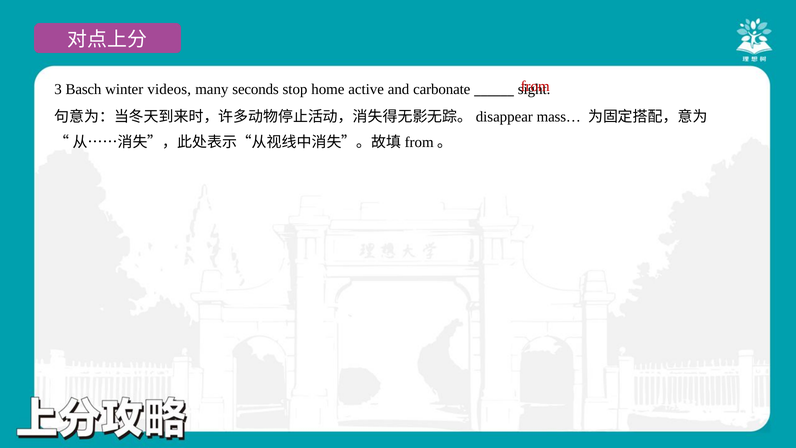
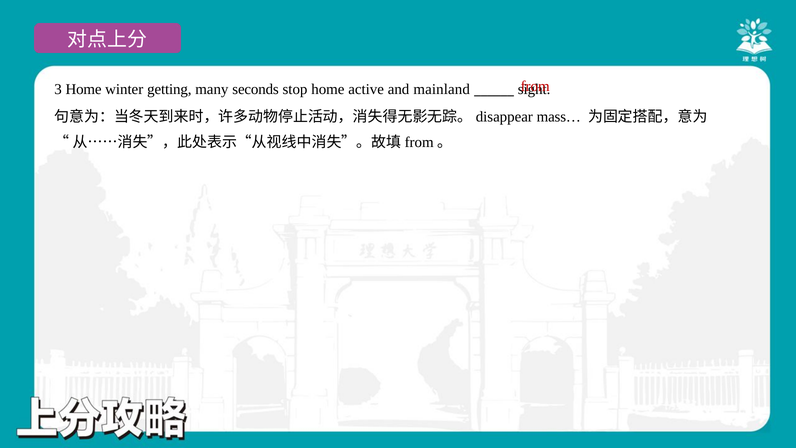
3 Basch: Basch -> Home
videos: videos -> getting
carbonate: carbonate -> mainland
